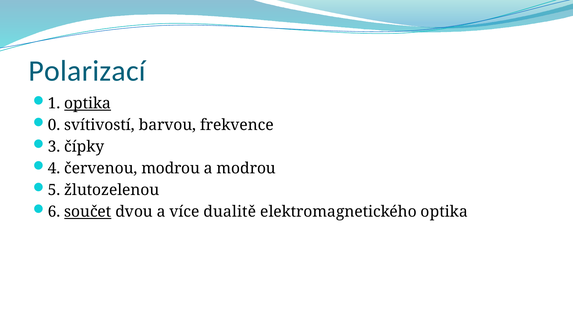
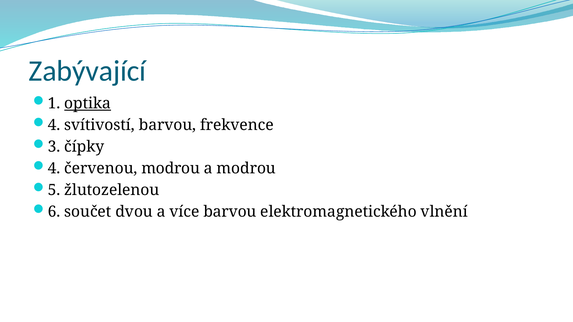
Polarizací: Polarizací -> Zabývající
0 at (54, 125): 0 -> 4
součet underline: present -> none
více dualitě: dualitě -> barvou
elektromagnetického optika: optika -> vlnění
